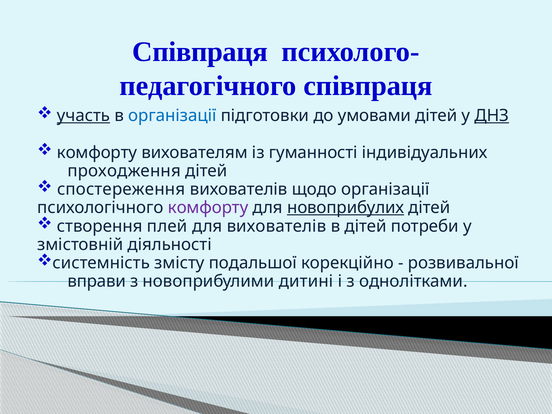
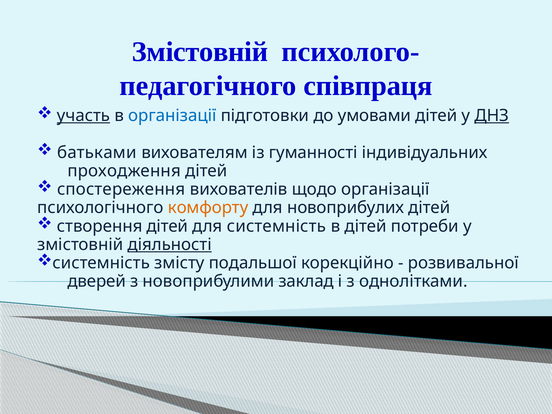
Співпраця at (200, 52): Співпраця -> Змістовній
комфорту at (97, 152): комфорту -> батьками
комфорту at (208, 208) colour: purple -> orange
новоприбулих underline: present -> none
створення плей: плей -> дітей
для вихователів: вихователів -> системність
діяльності underline: none -> present
вправи: вправи -> дверей
дитині: дитині -> заклад
